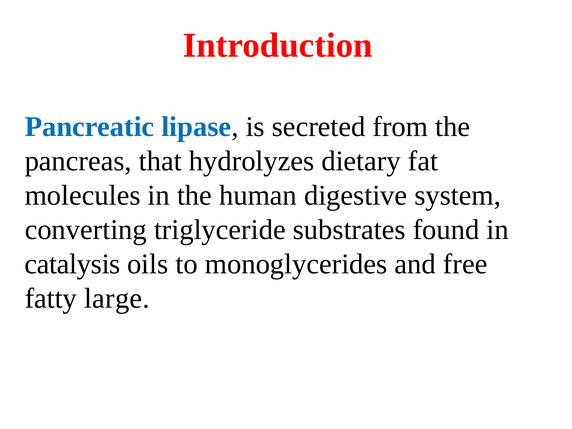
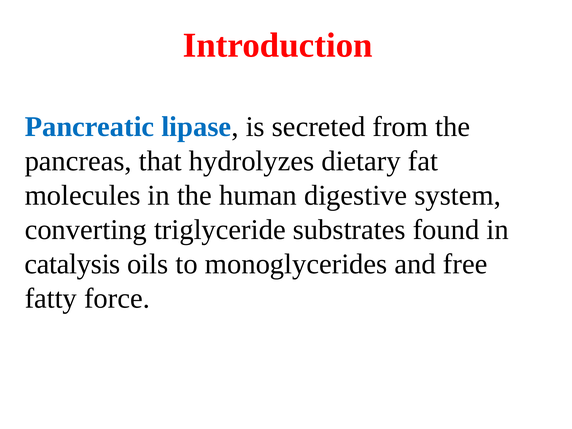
large: large -> force
